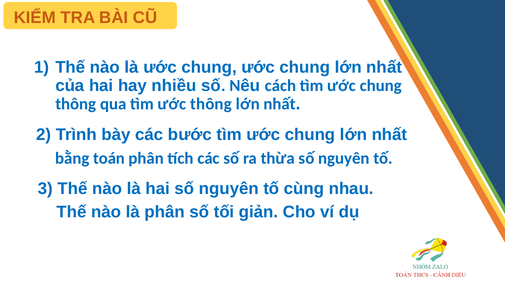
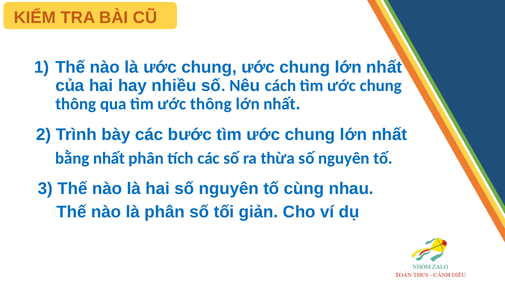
bằng toán: toán -> nhất
